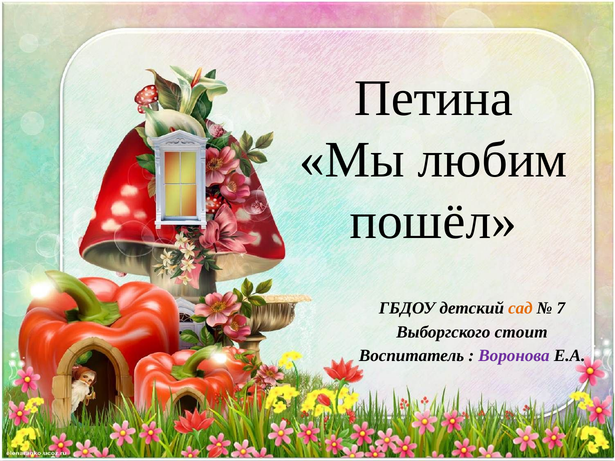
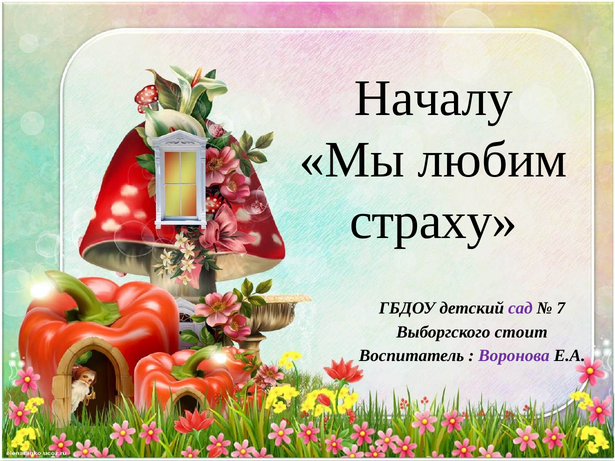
Петина: Петина -> Началу
пошёл: пошёл -> страху
сад colour: orange -> purple
